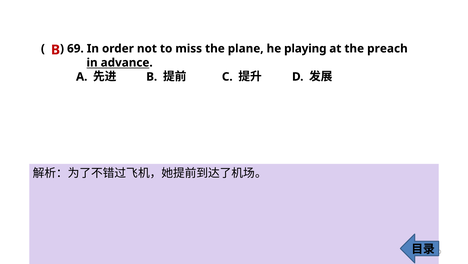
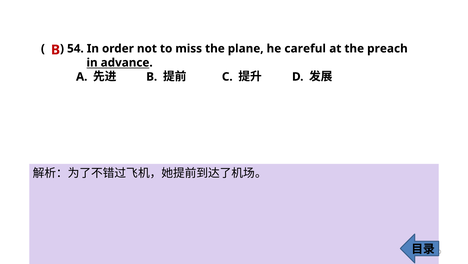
69: 69 -> 54
playing: playing -> careful
